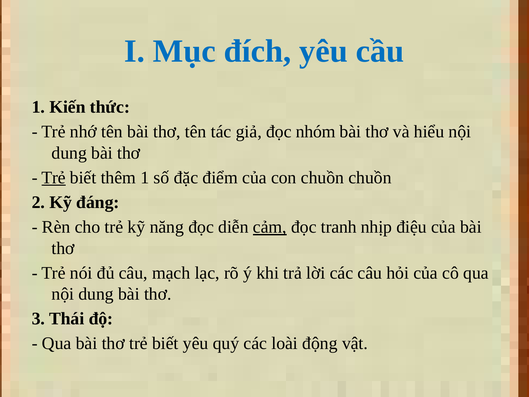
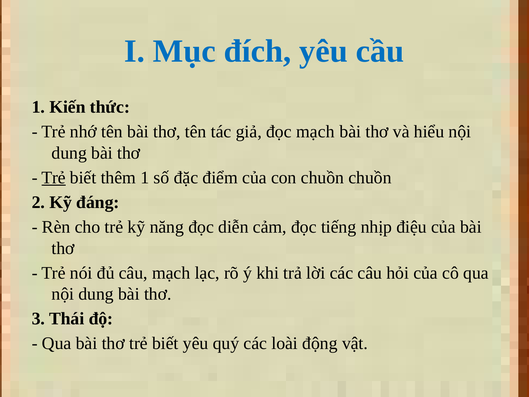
đọc nhóm: nhóm -> mạch
cảm underline: present -> none
tranh: tranh -> tiếng
